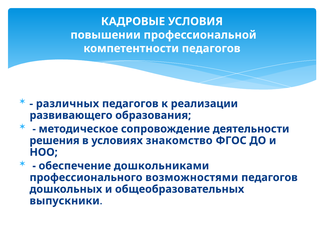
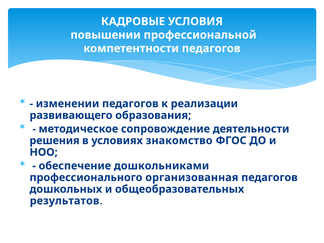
различных: различных -> изменении
возможностями: возможностями -> организованная
выпускники: выпускники -> результатов
